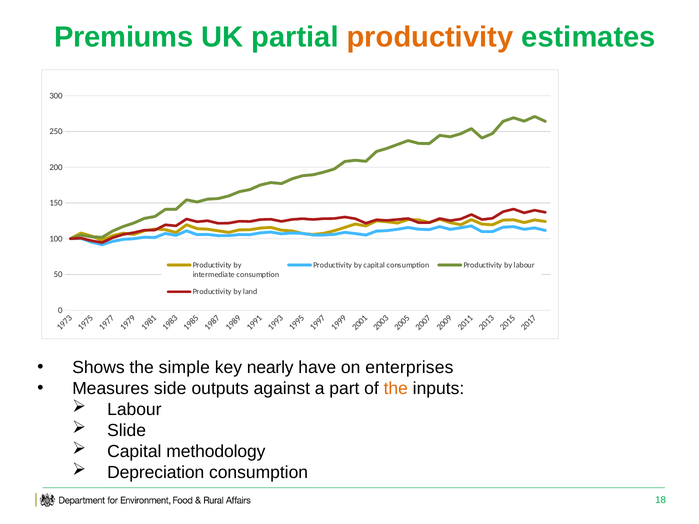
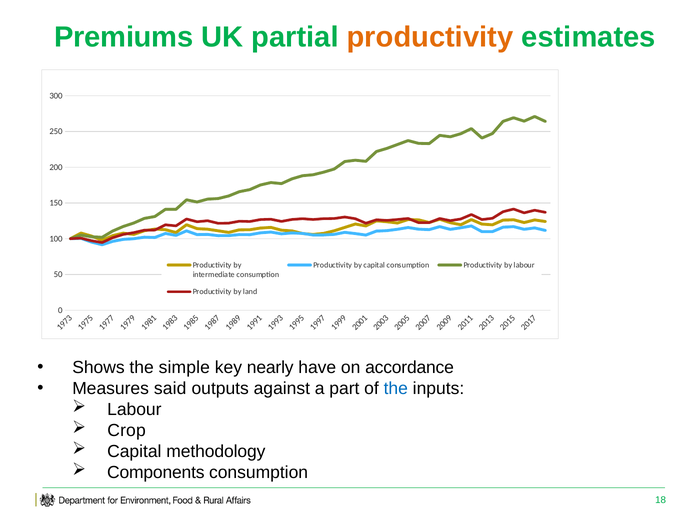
enterprises: enterprises -> accordance
side: side -> said
the at (396, 389) colour: orange -> blue
Slide: Slide -> Crop
Depreciation: Depreciation -> Components
